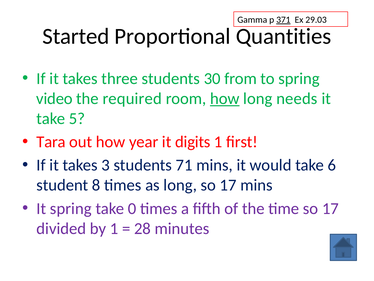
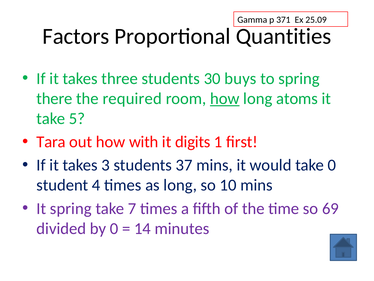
371 underline: present -> none
29.03: 29.03 -> 25.09
Started: Started -> Factors
from: from -> buys
video: video -> there
needs: needs -> atoms
year: year -> with
71: 71 -> 37
take 6: 6 -> 0
8: 8 -> 4
long so 17: 17 -> 10
0: 0 -> 7
time so 17: 17 -> 69
by 1: 1 -> 0
28: 28 -> 14
